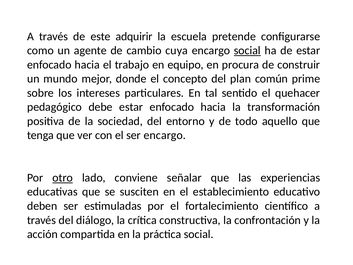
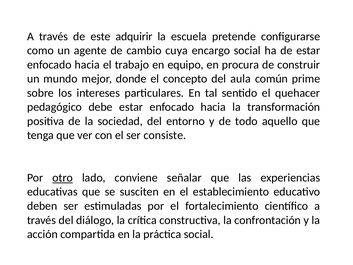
social at (247, 50) underline: present -> none
plan: plan -> aula
ser encargo: encargo -> consiste
